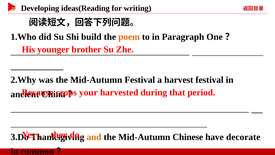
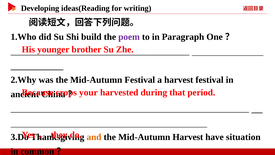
poem colour: orange -> purple
Mid-Autumn Chinese: Chinese -> Harvest
decorate: decorate -> situation
